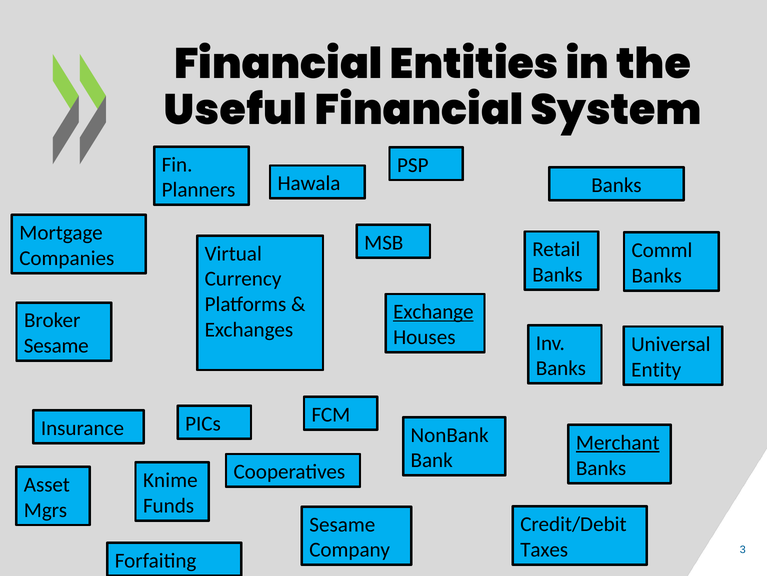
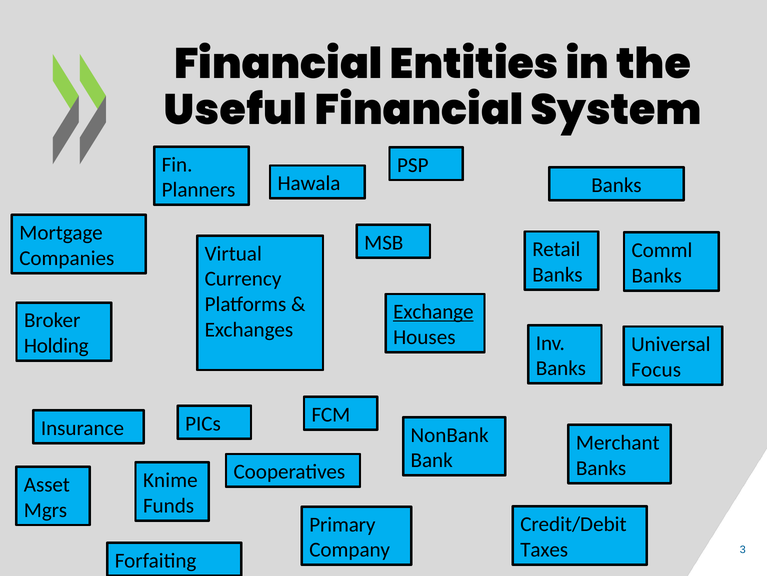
Sesame at (56, 345): Sesame -> Holding
Entity: Entity -> Focus
Merchant underline: present -> none
Sesame at (342, 524): Sesame -> Primary
